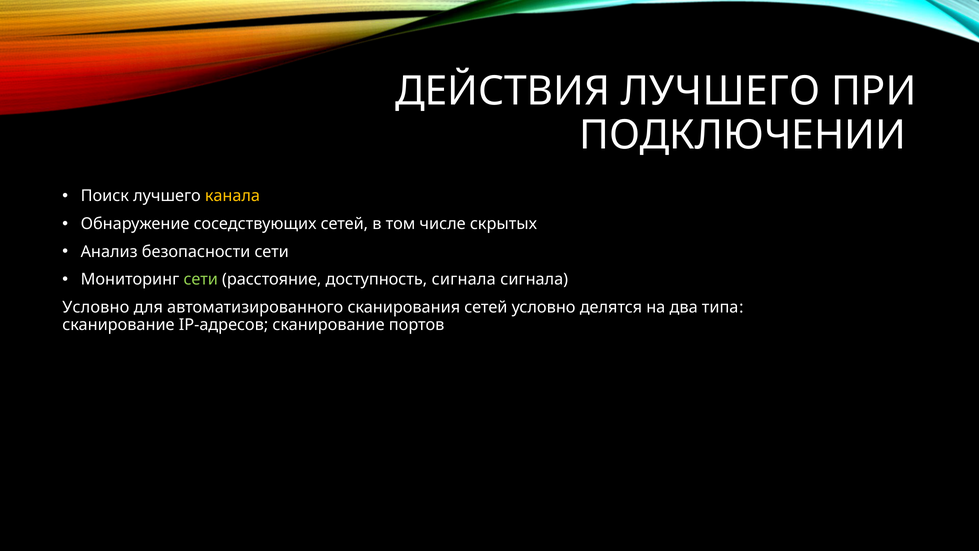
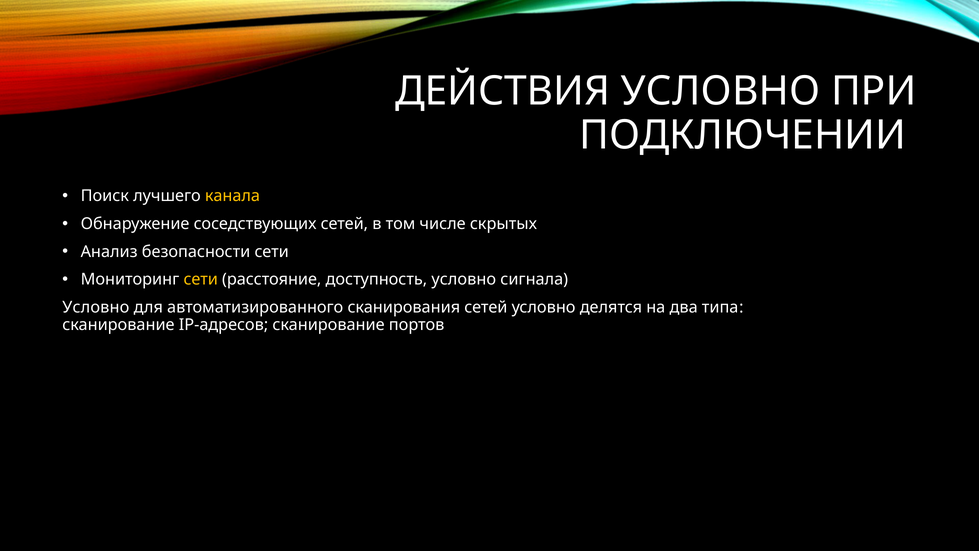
ДЕЙСТВИЯ ЛУЧШЕГО: ЛУЧШЕГО -> УСЛОВНО
сети at (201, 279) colour: light green -> yellow
доступность сигнала: сигнала -> условно
